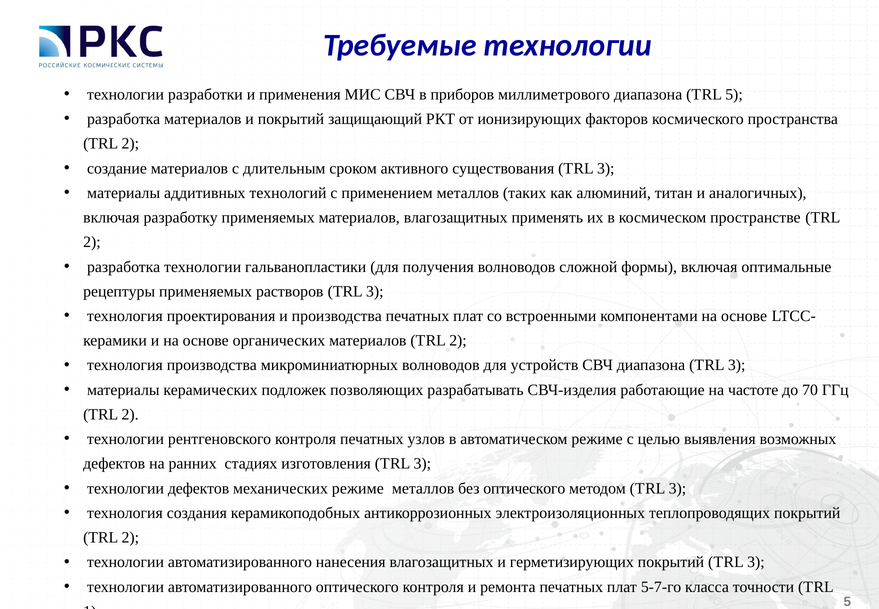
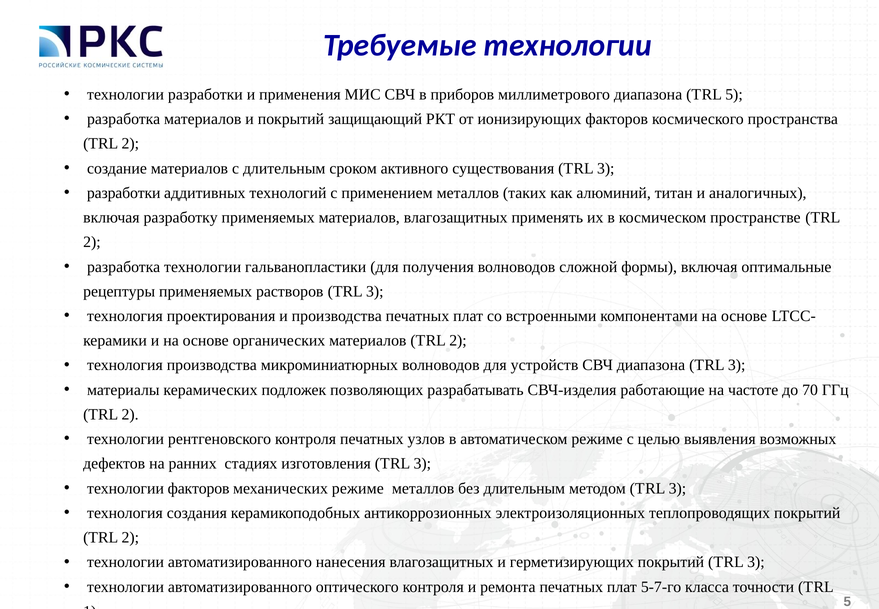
материалы at (124, 193): материалы -> разработки
технологии дефектов: дефектов -> факторов
без оптического: оптического -> длительным
